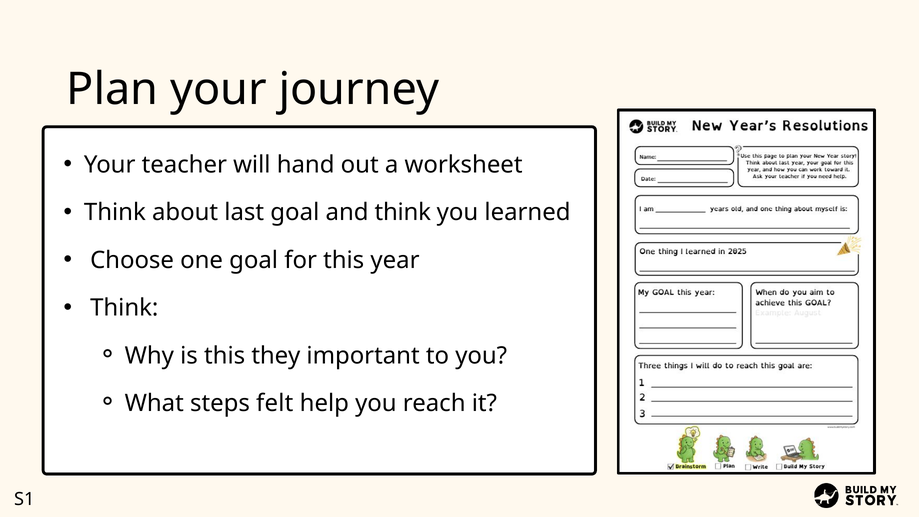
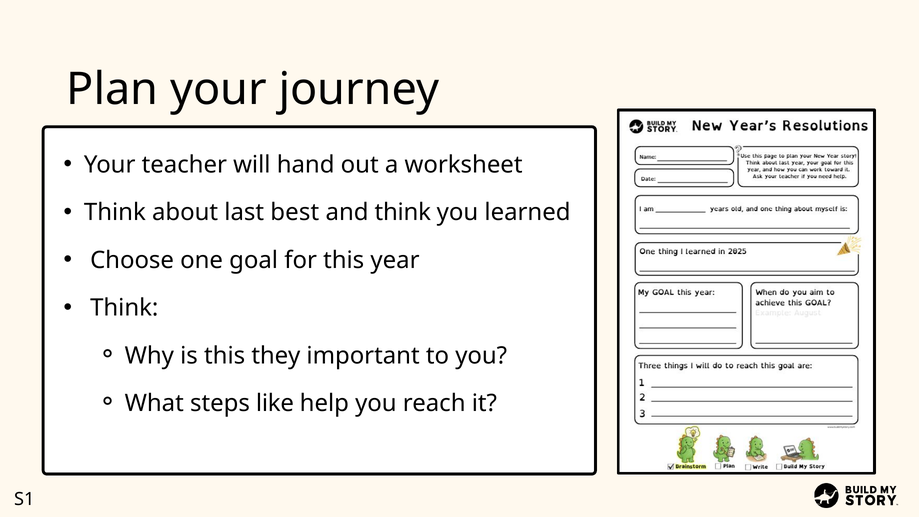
last goal: goal -> best
felt: felt -> like
